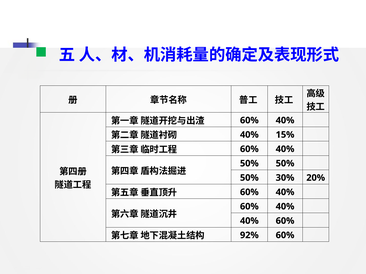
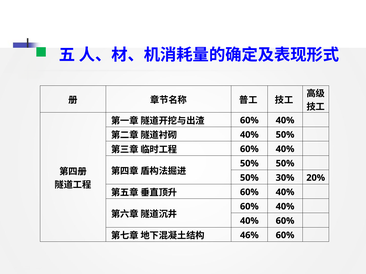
40% 15%: 15% -> 50%
92%: 92% -> 46%
